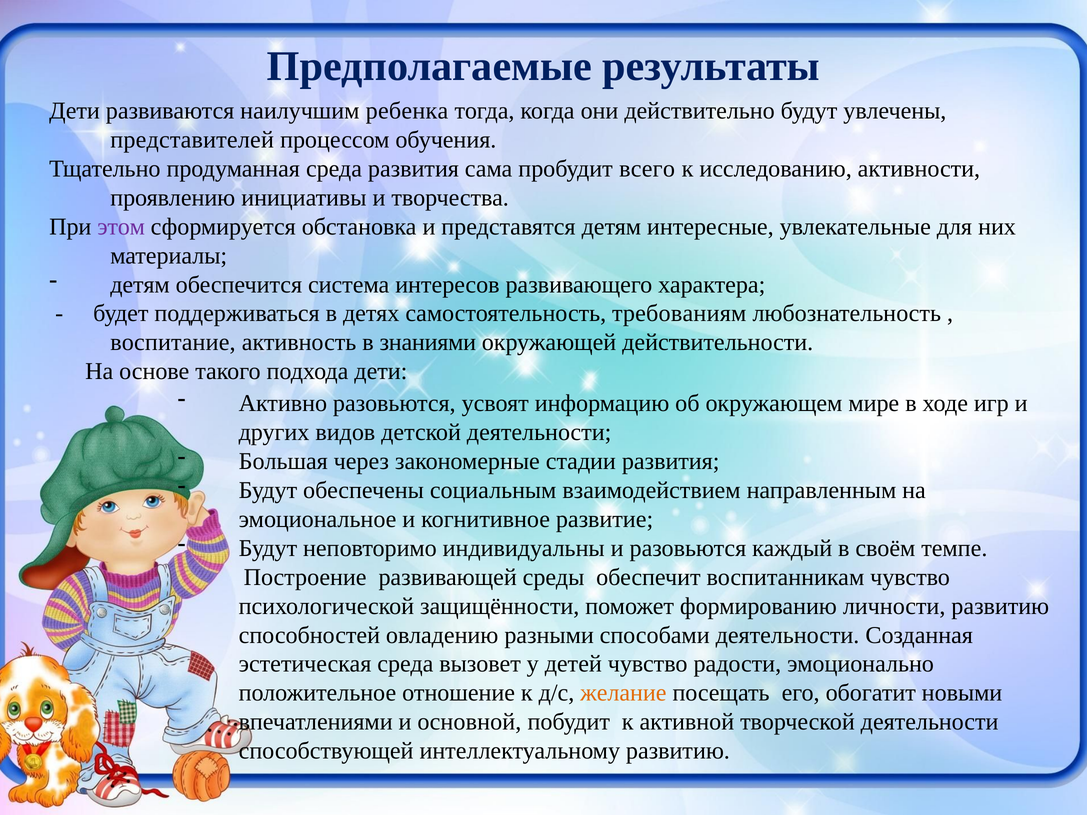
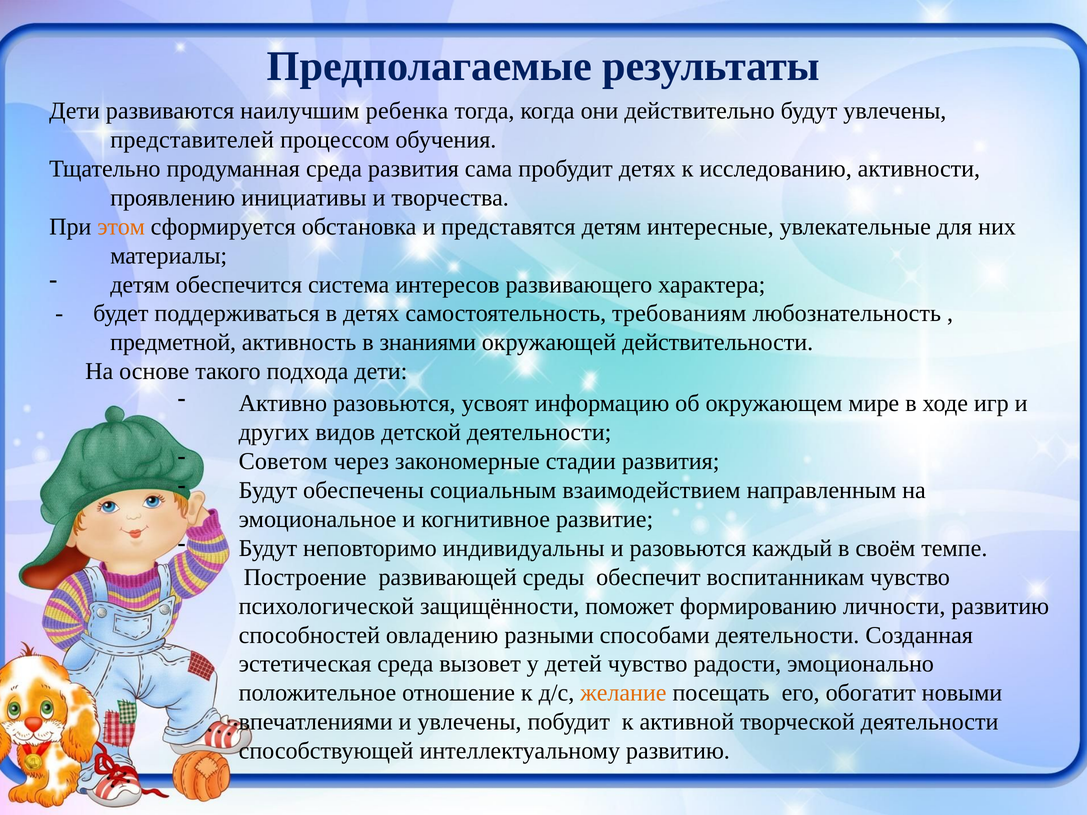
пробудит всего: всего -> детях
этом colour: purple -> orange
воспитание: воспитание -> предметной
Большая: Большая -> Советом
и основной: основной -> увлечены
